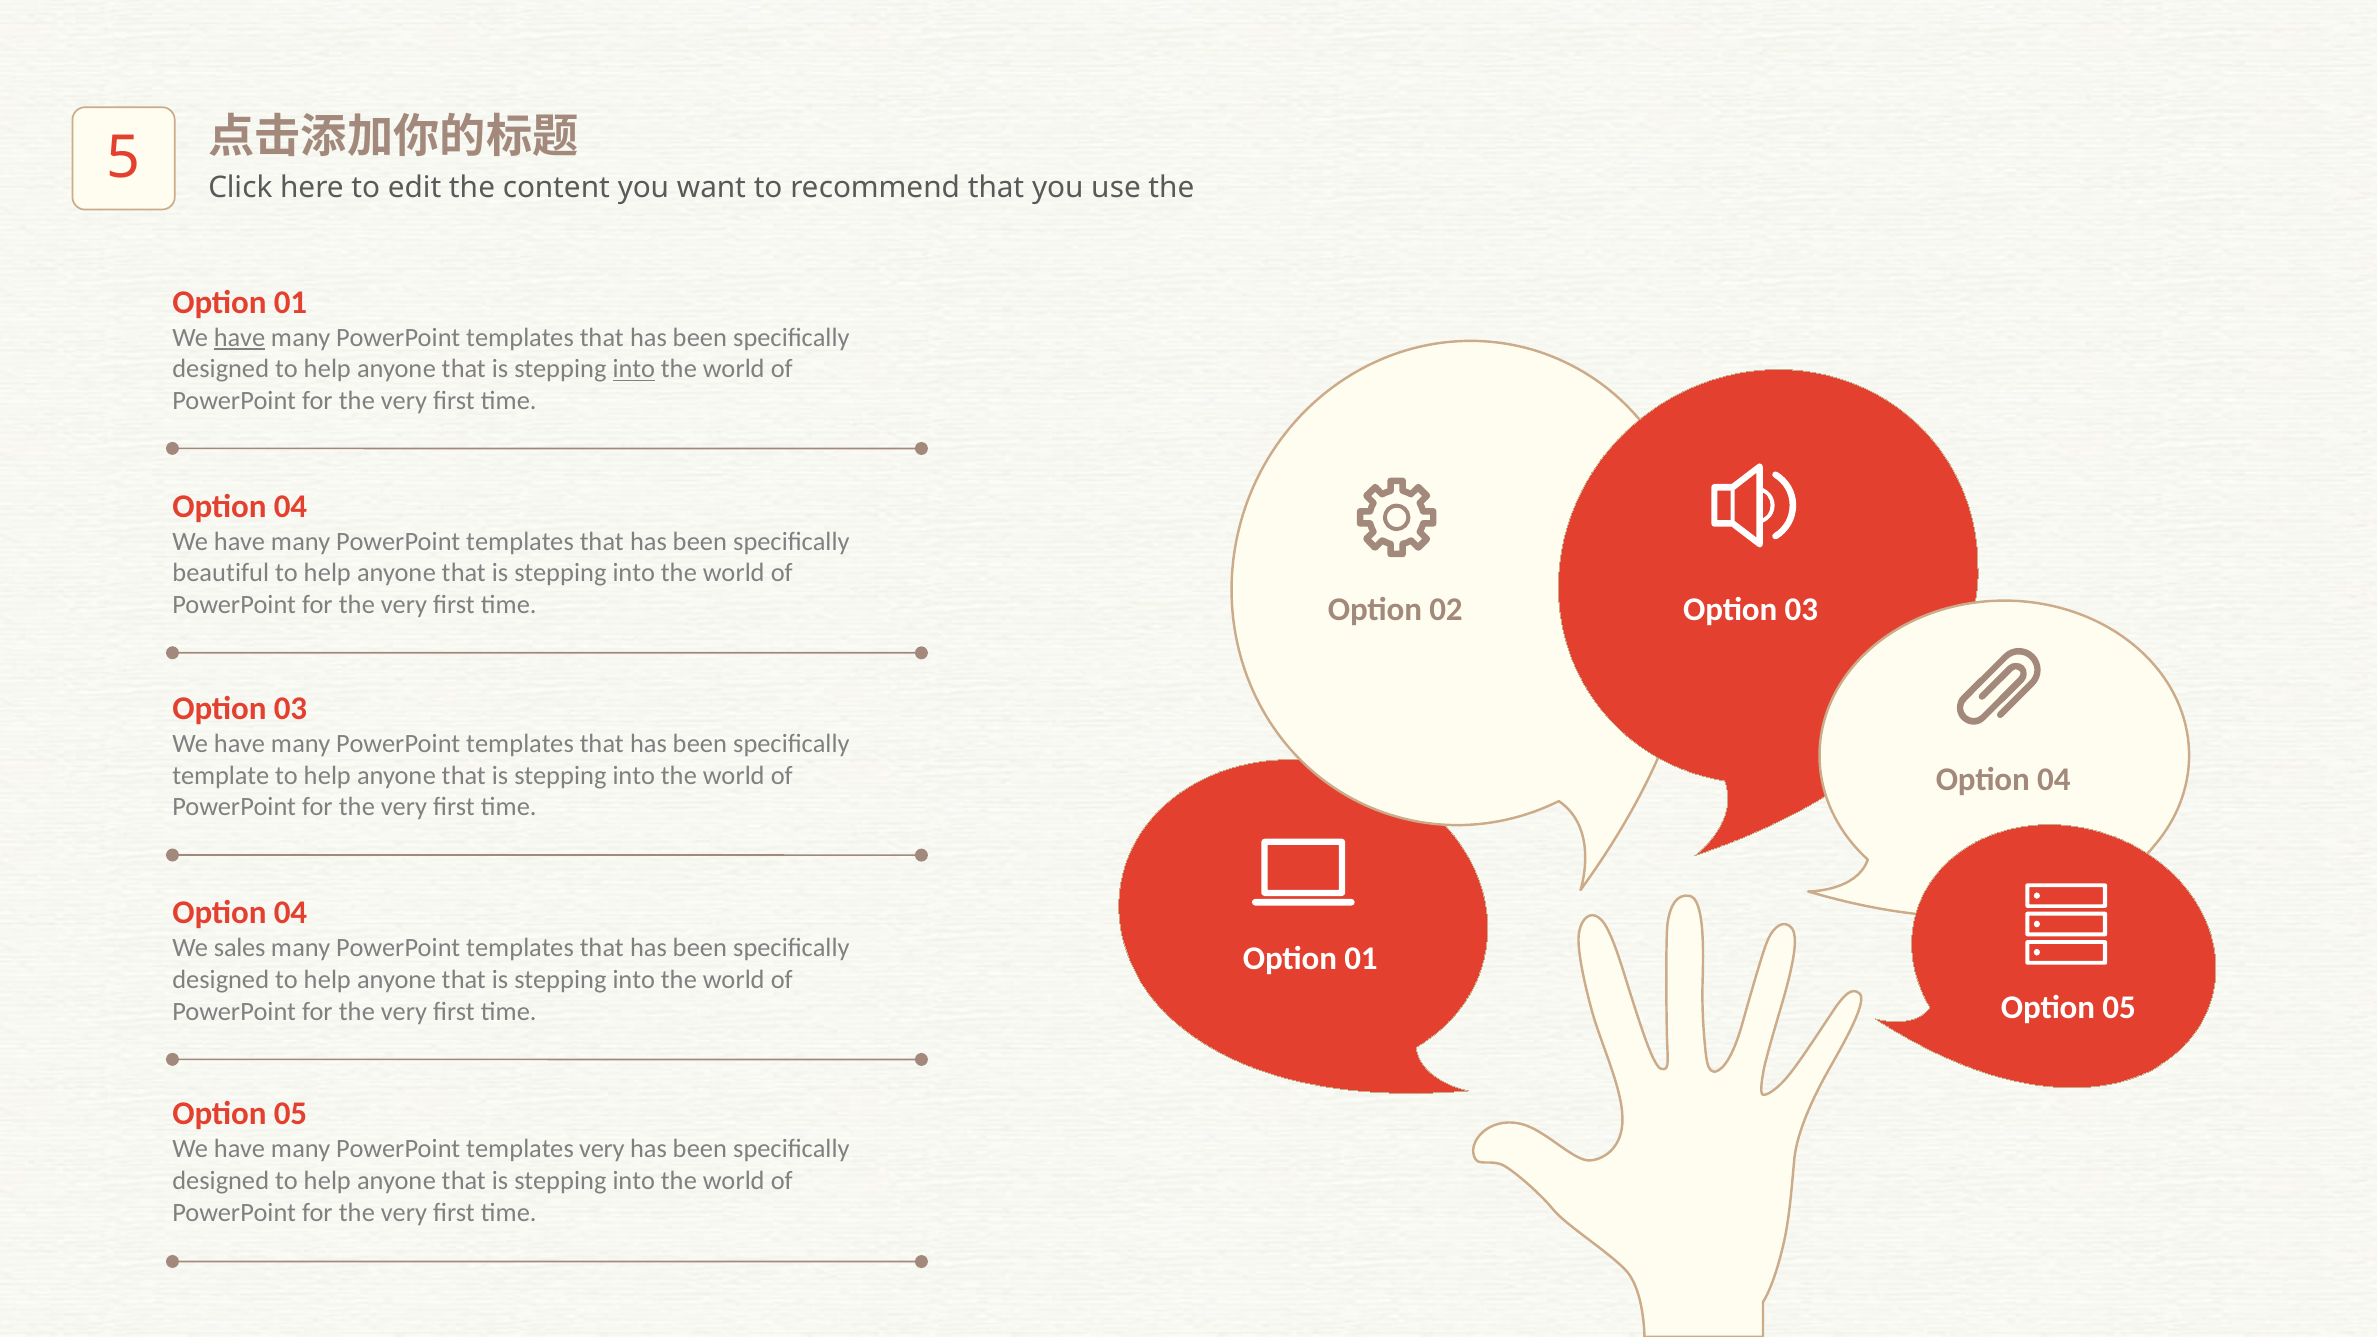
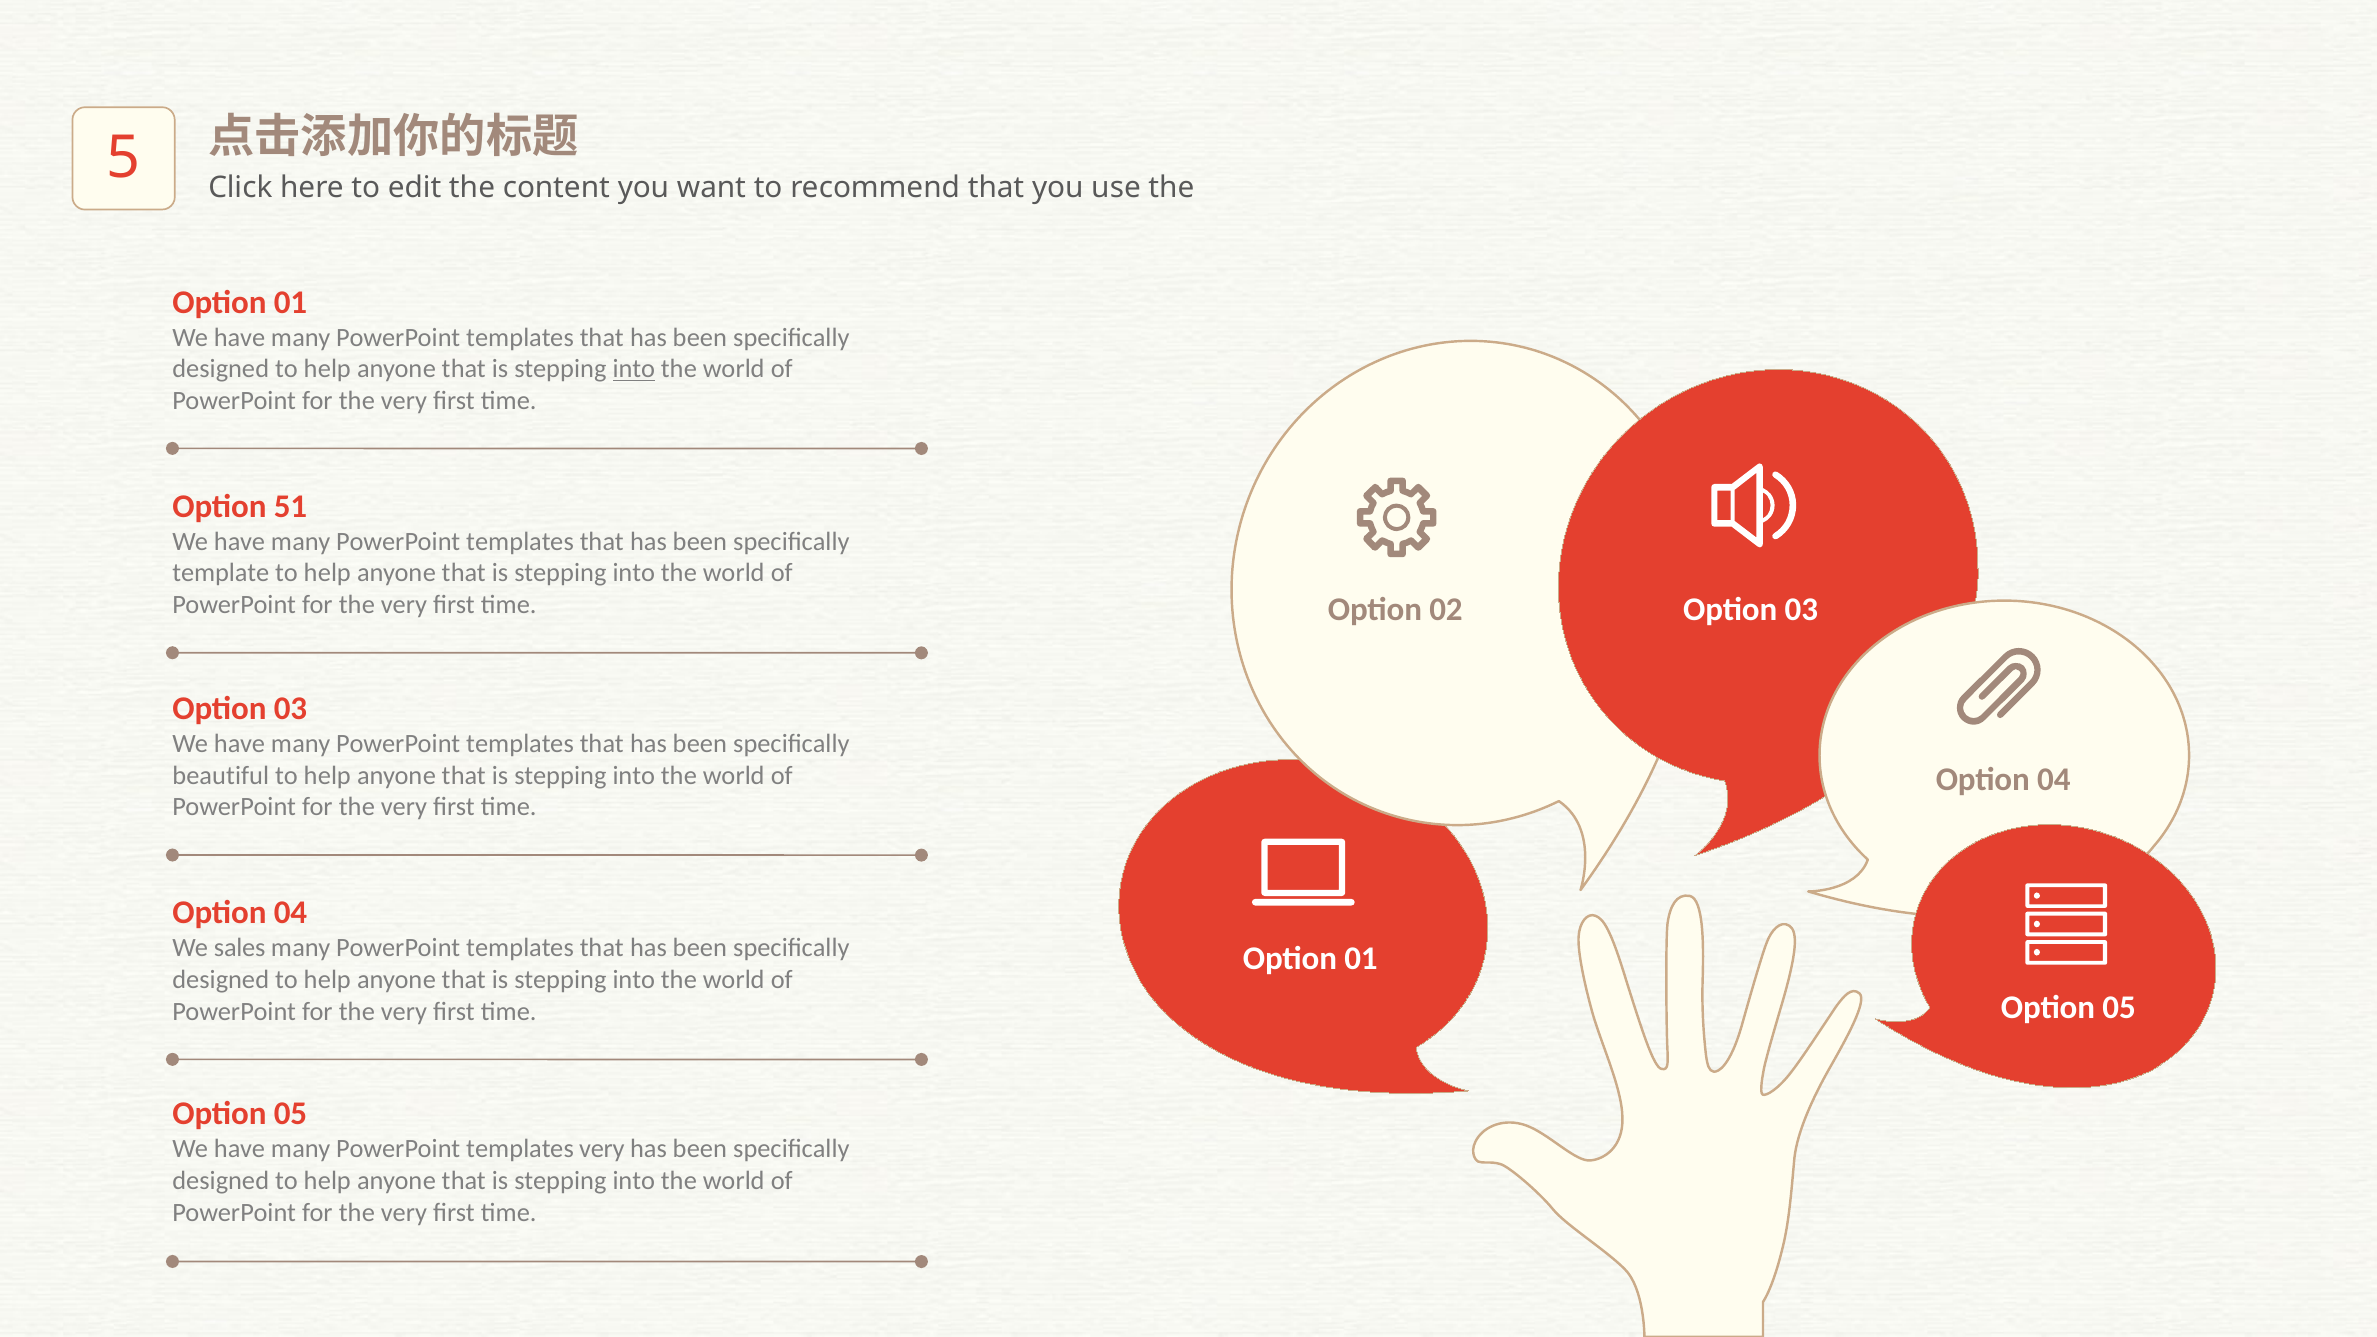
have at (240, 337) underline: present -> none
04 at (290, 506): 04 -> 51
beautiful: beautiful -> template
template: template -> beautiful
